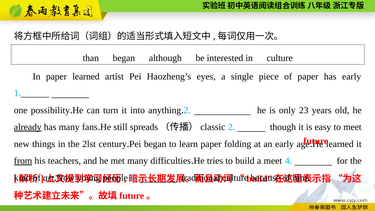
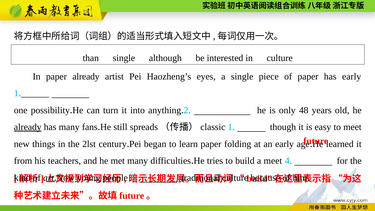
than began: began -> single
paper learned: learned -> already
23: 23 -> 48
2 at (230, 127): 2 -> 1
from underline: present -> none
